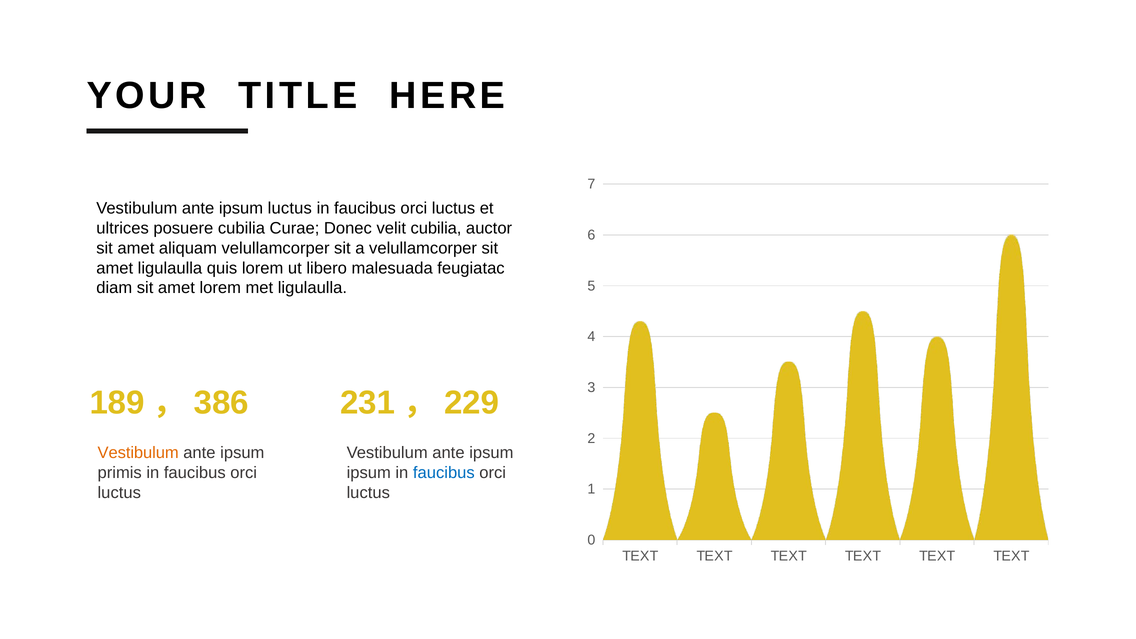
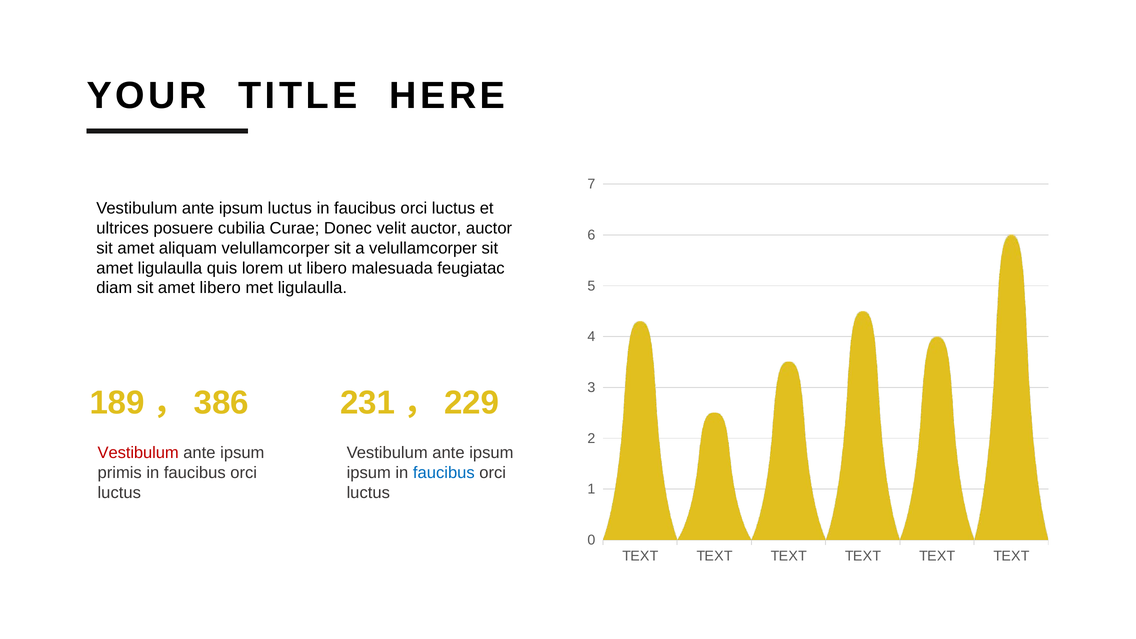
velit cubilia: cubilia -> auctor
amet lorem: lorem -> libero
Vestibulum at (138, 453) colour: orange -> red
